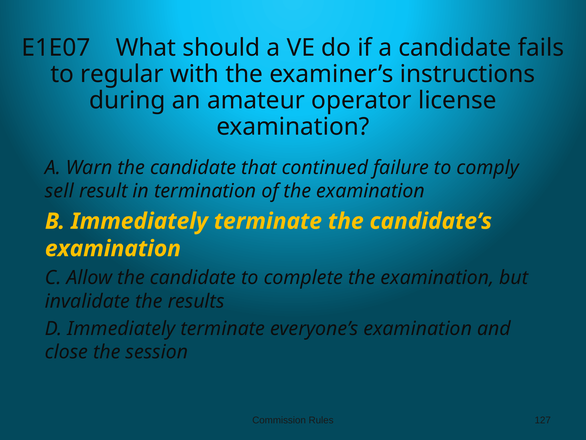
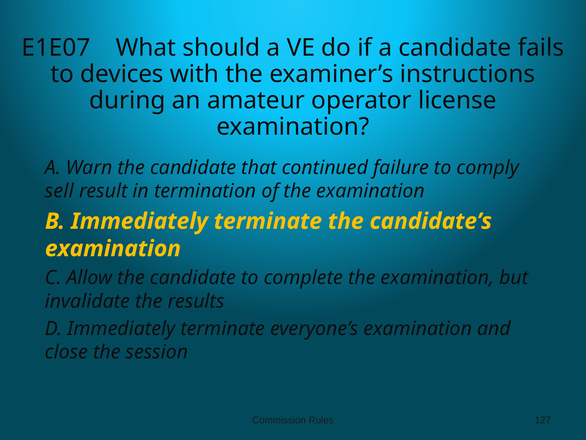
regular: regular -> devices
